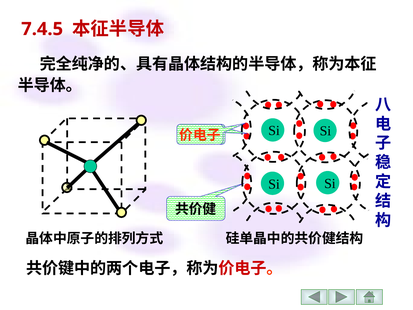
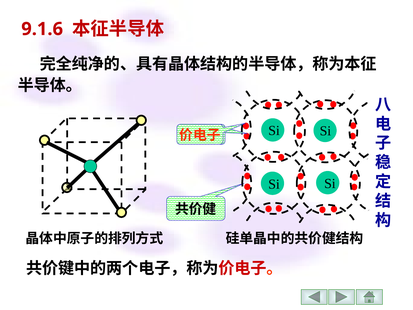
7.4.5: 7.4.5 -> 9.1.6
